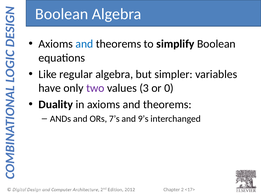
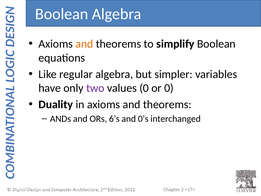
and at (84, 44) colour: blue -> orange
values 3: 3 -> 0
7’s: 7’s -> 6’s
9’s: 9’s -> 0’s
